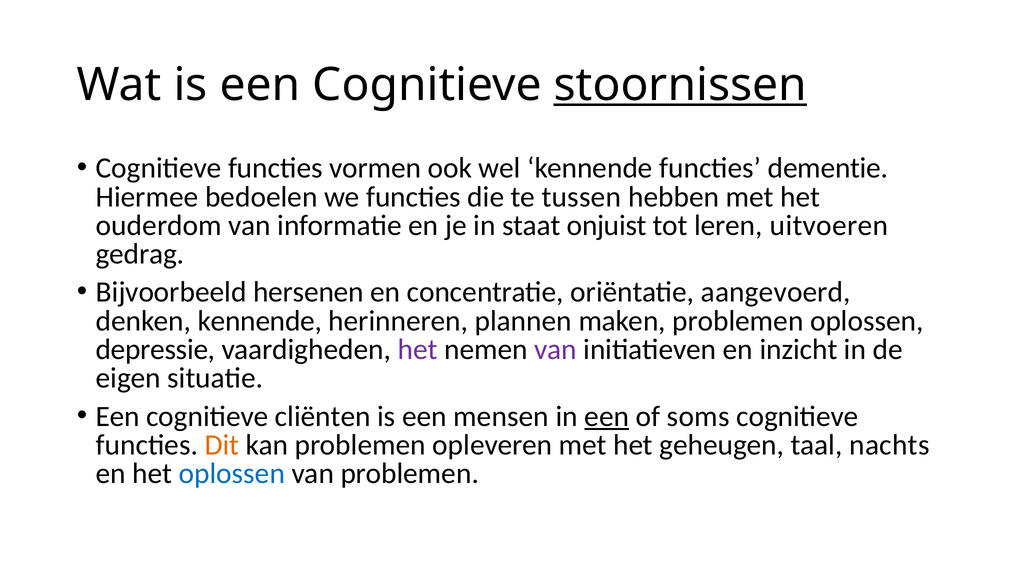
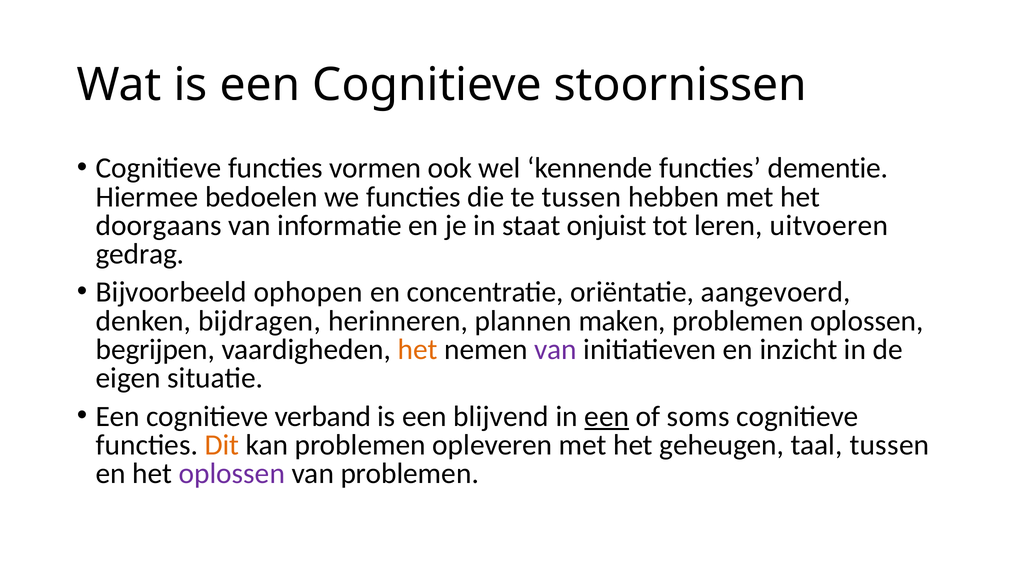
stoornissen underline: present -> none
ouderdom: ouderdom -> doorgaans
hersenen: hersenen -> ophopen
denken kennende: kennende -> bijdragen
depressie: depressie -> begrijpen
het at (418, 349) colour: purple -> orange
cliënten: cliënten -> verband
mensen: mensen -> blijvend
taal nachts: nachts -> tussen
oplossen at (232, 473) colour: blue -> purple
